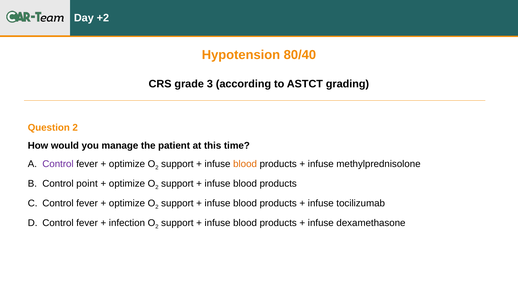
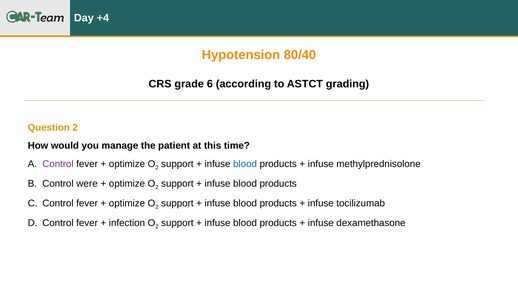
+2: +2 -> +4
3: 3 -> 6
blood at (245, 164) colour: orange -> blue
point: point -> were
